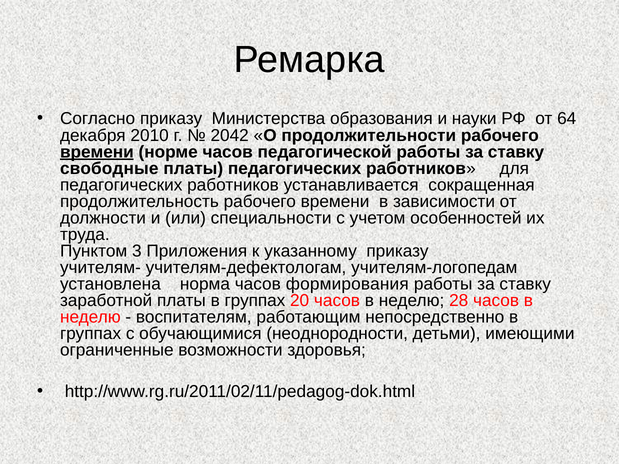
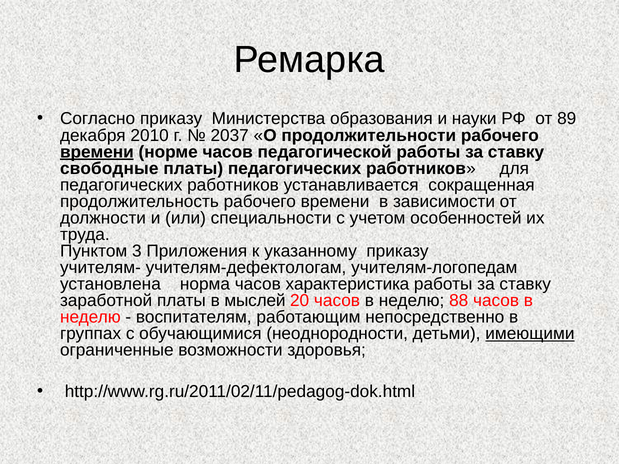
64: 64 -> 89
2042: 2042 -> 2037
формирования: формирования -> характеристика
платы в группах: группах -> мыслей
28: 28 -> 88
имеющими underline: none -> present
